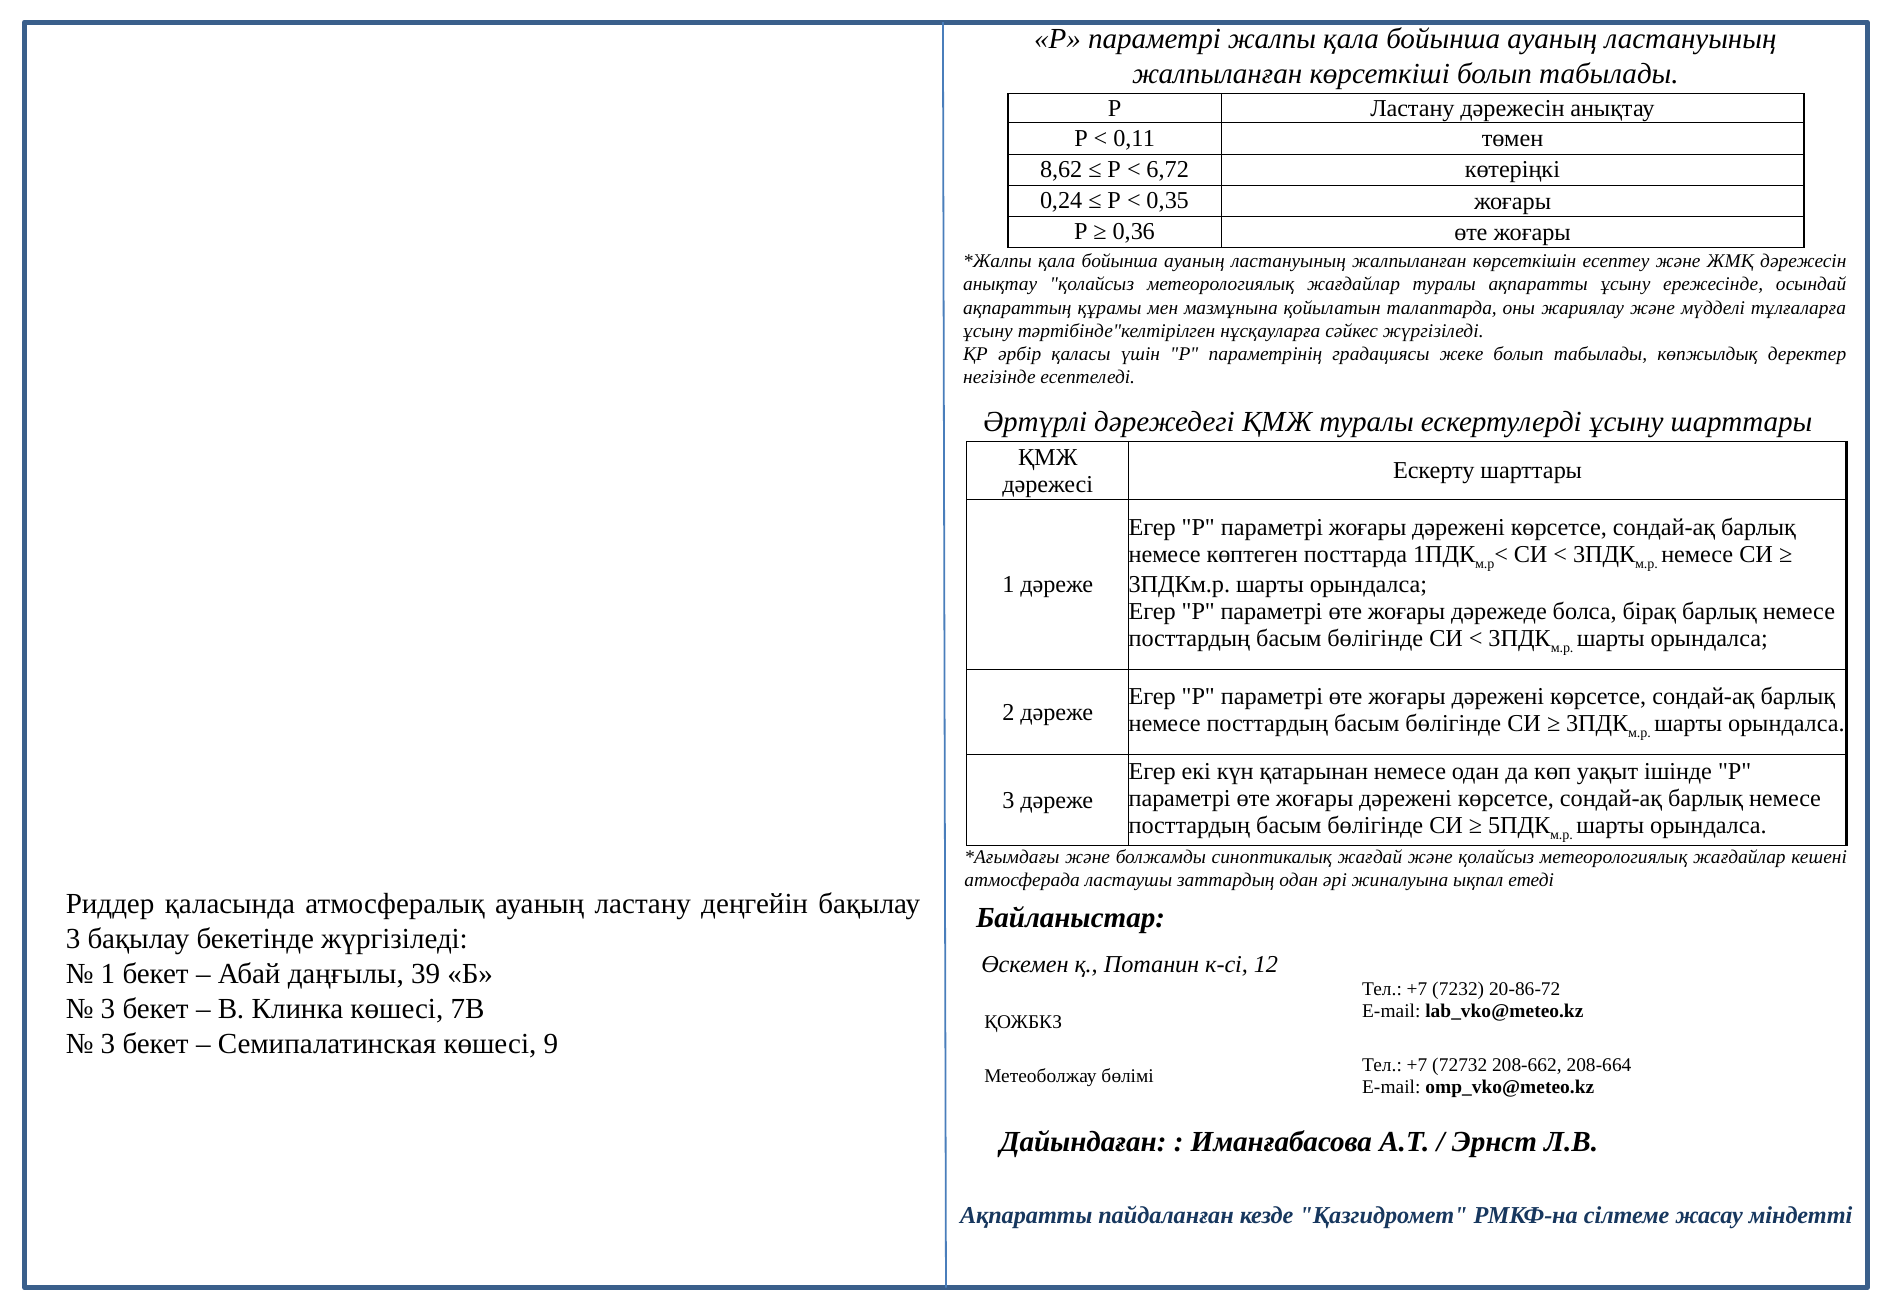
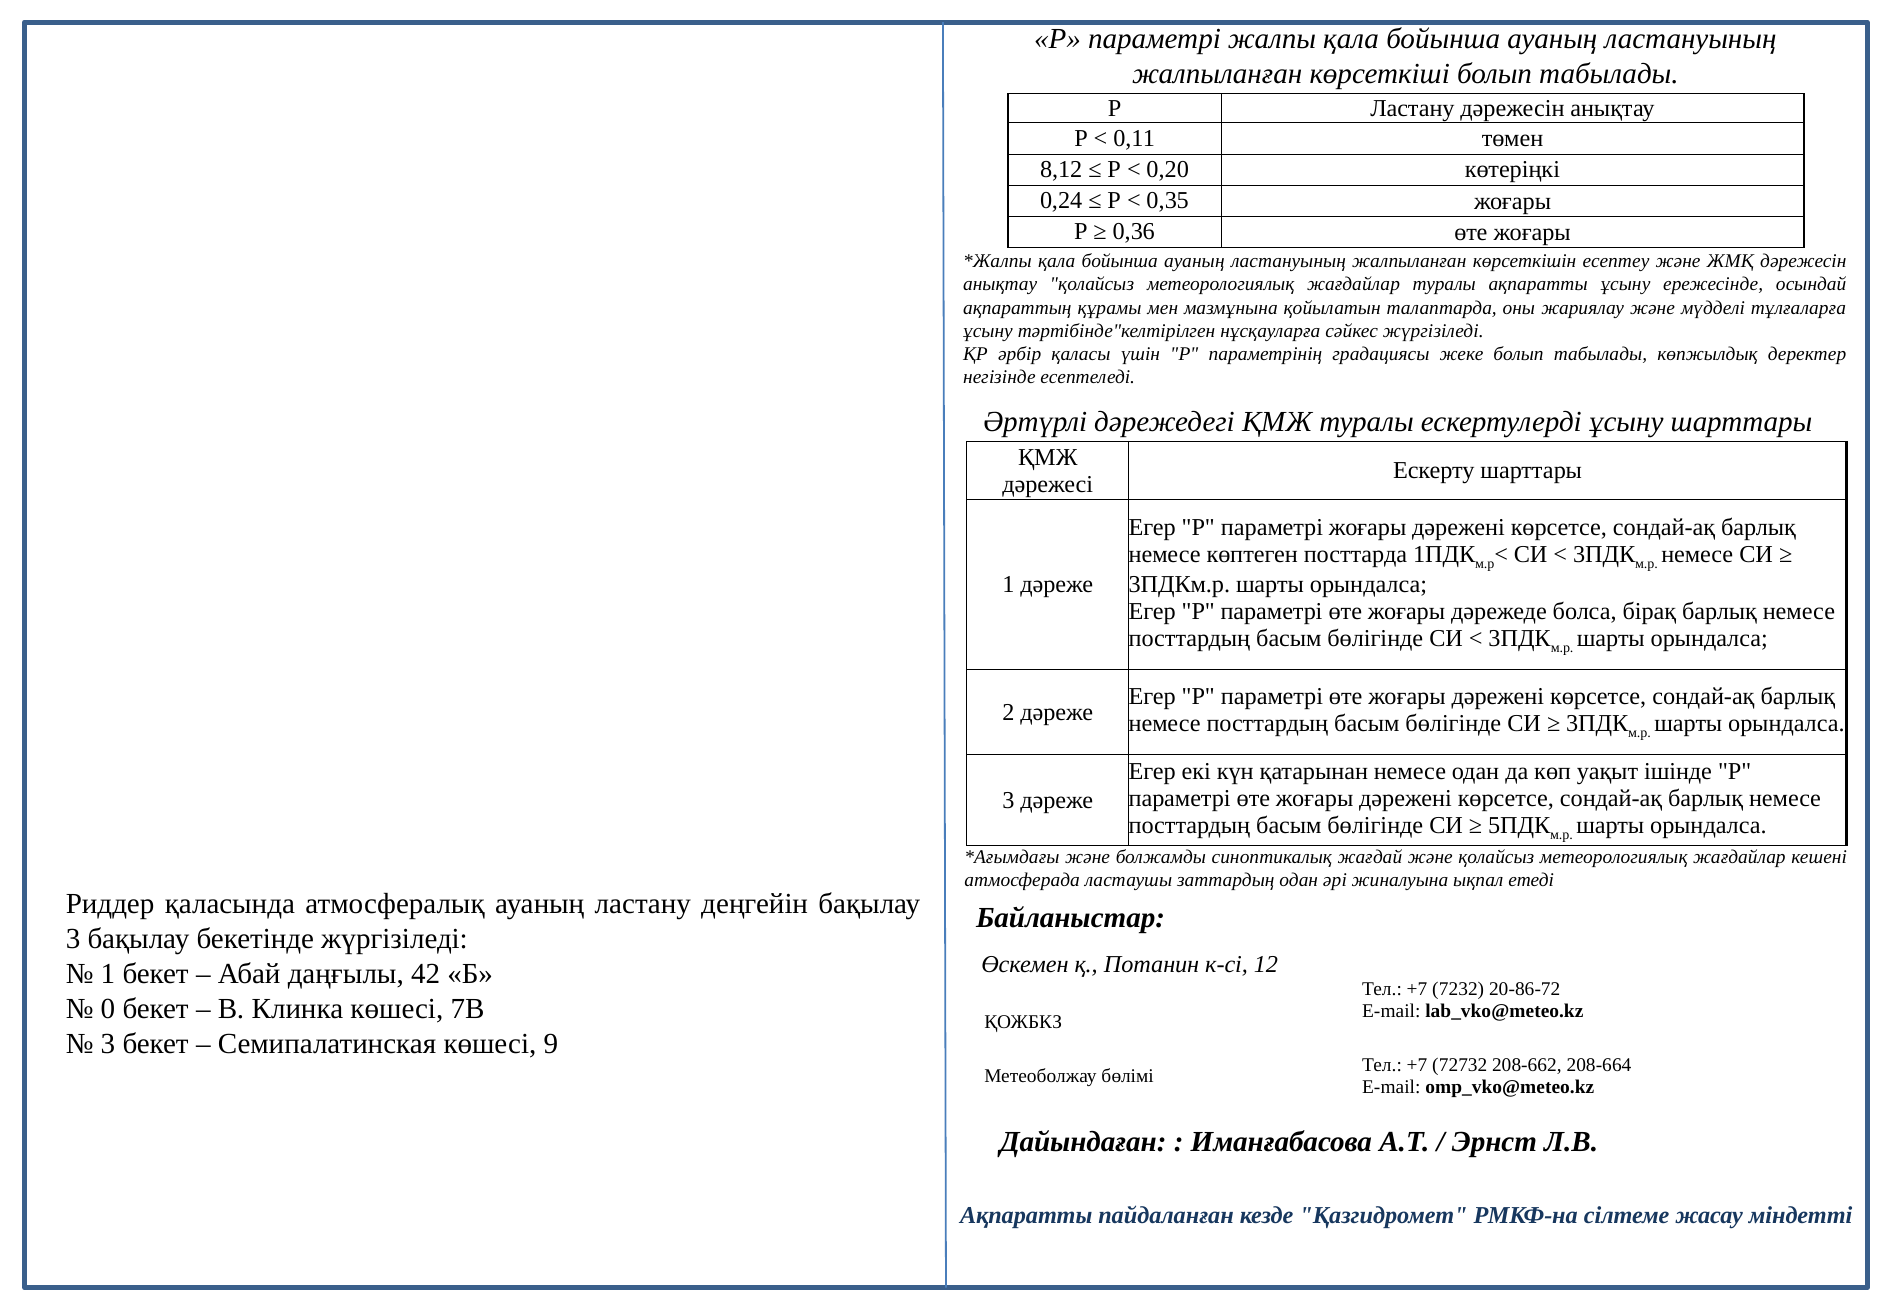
8,62: 8,62 -> 8,12
6,72: 6,72 -> 0,20
39: 39 -> 42
3 at (108, 1009): 3 -> 0
